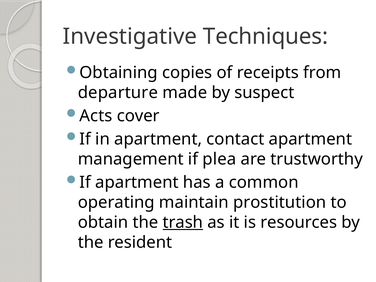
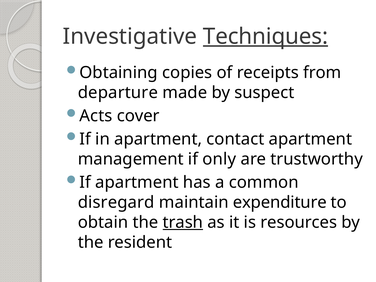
Techniques underline: none -> present
plea: plea -> only
operating: operating -> disregard
prostitution: prostitution -> expenditure
